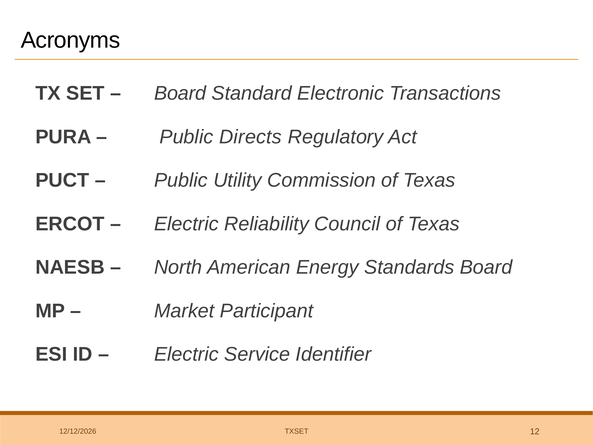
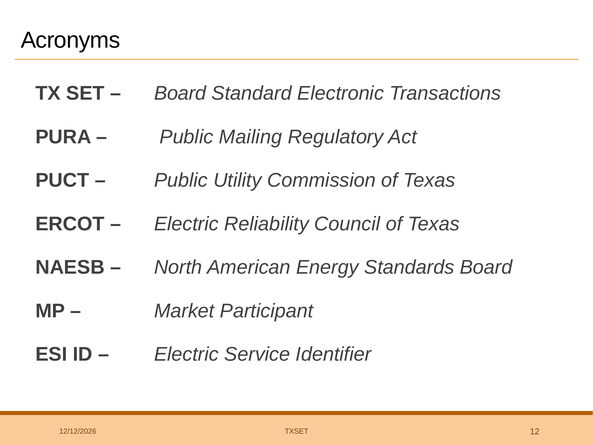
Directs: Directs -> Mailing
